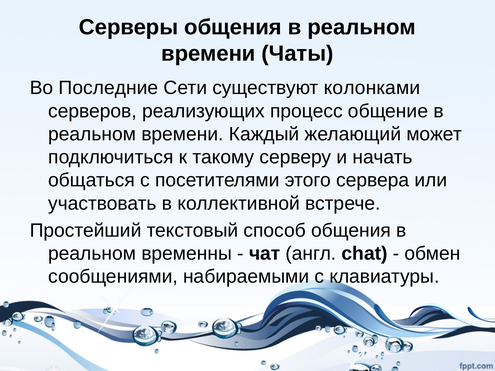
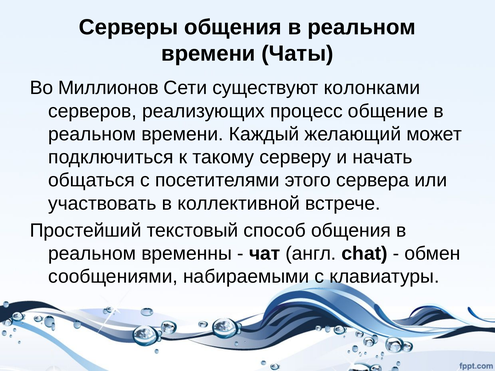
Последние: Последние -> Миллионов
